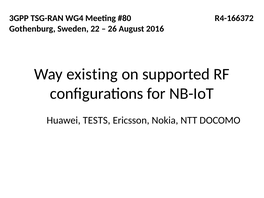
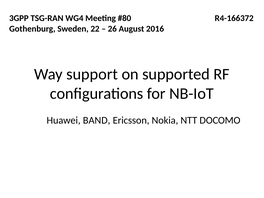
existing: existing -> support
TESTS: TESTS -> BAND
